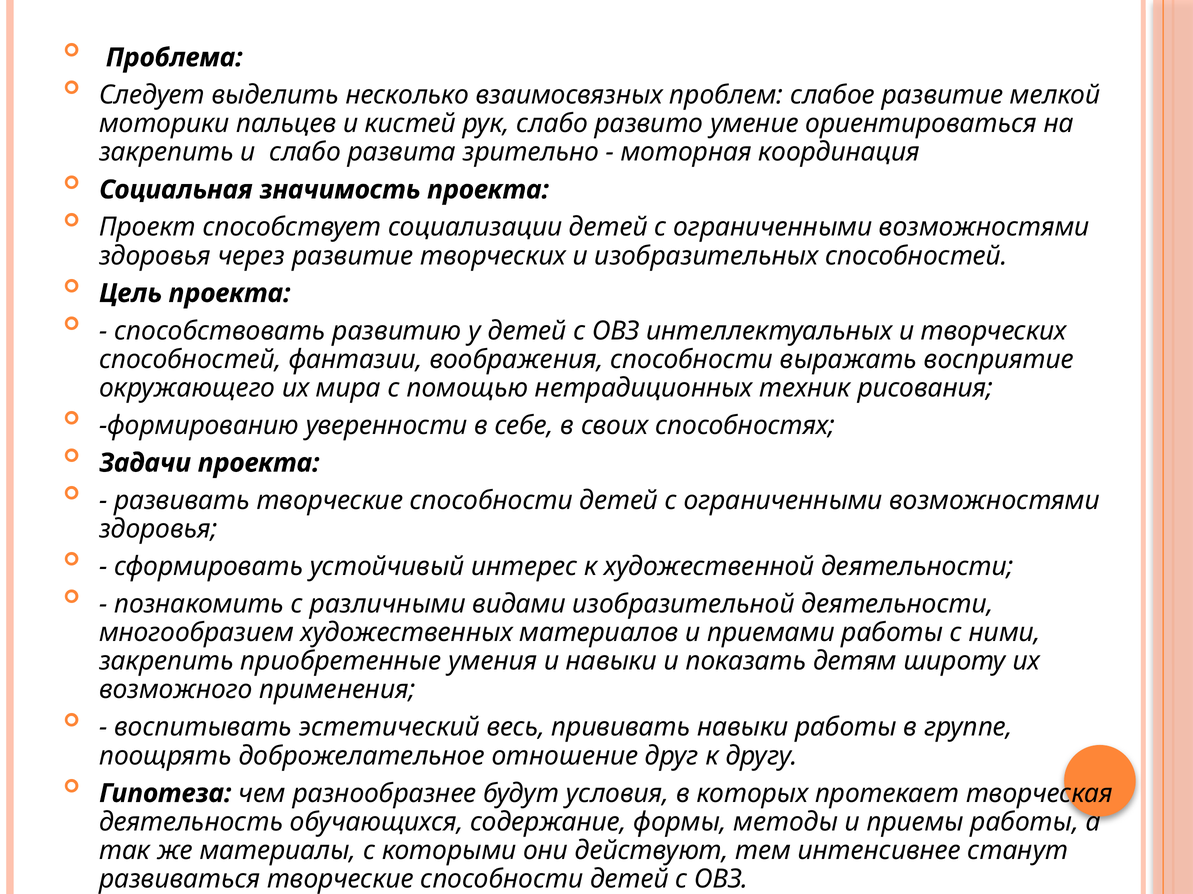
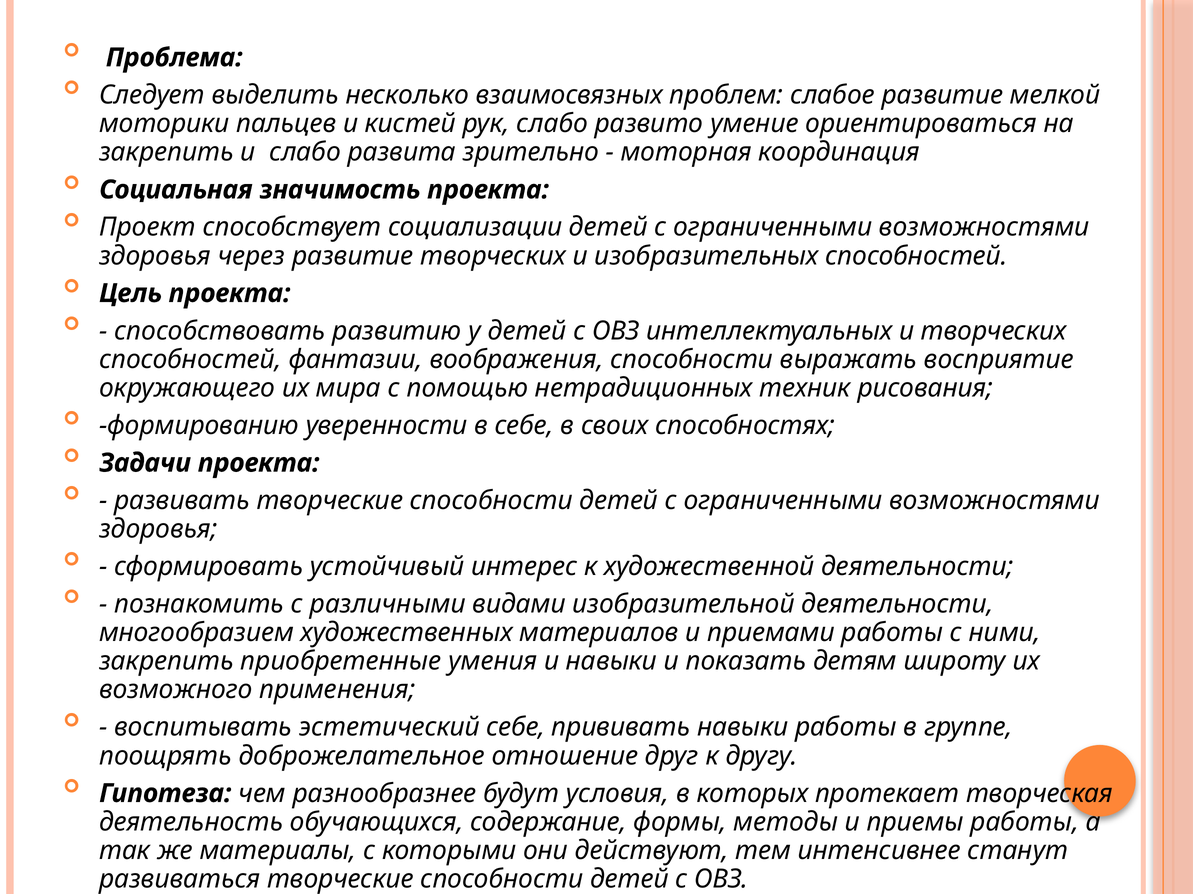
эстетический весь: весь -> себе
